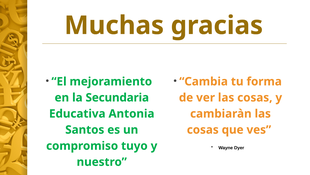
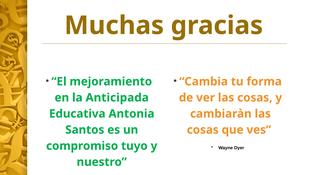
Secundaria: Secundaria -> Anticipada
